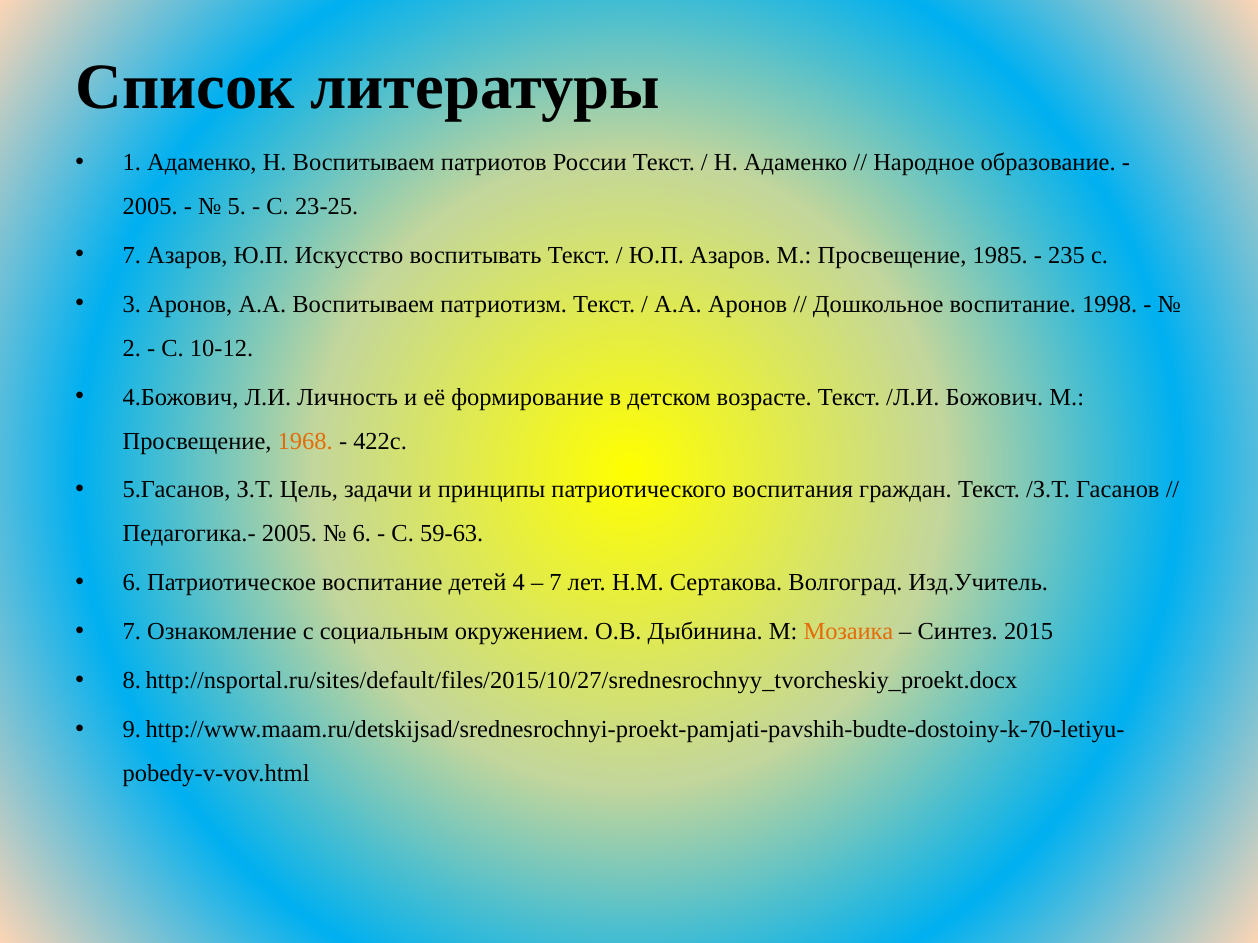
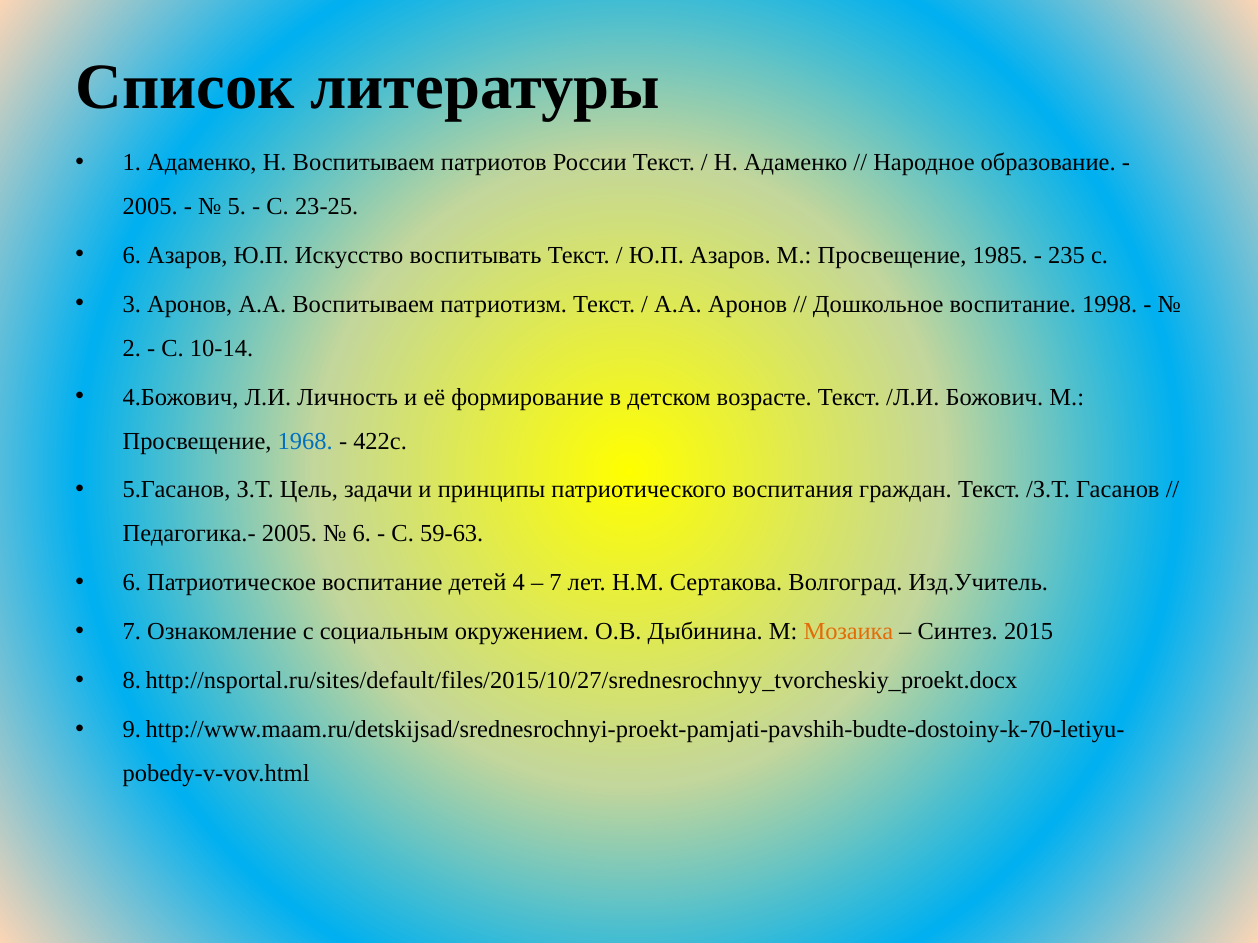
7 at (132, 255): 7 -> 6
10-12: 10-12 -> 10-14
1968 colour: orange -> blue
